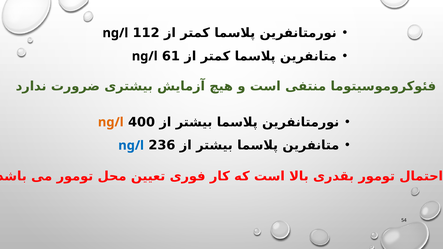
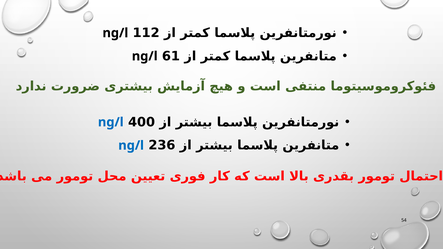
ng/l at (111, 122) colour: orange -> blue
